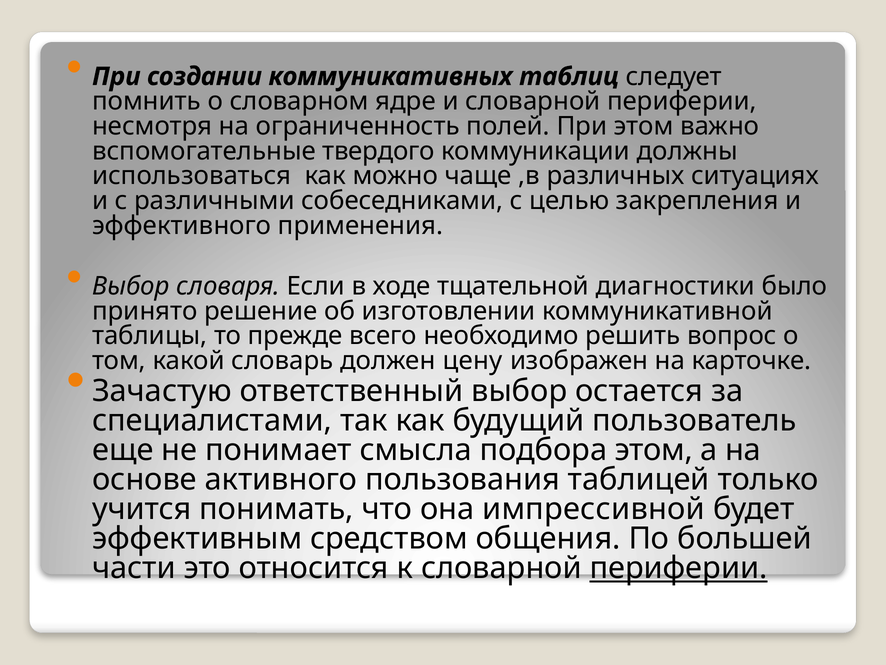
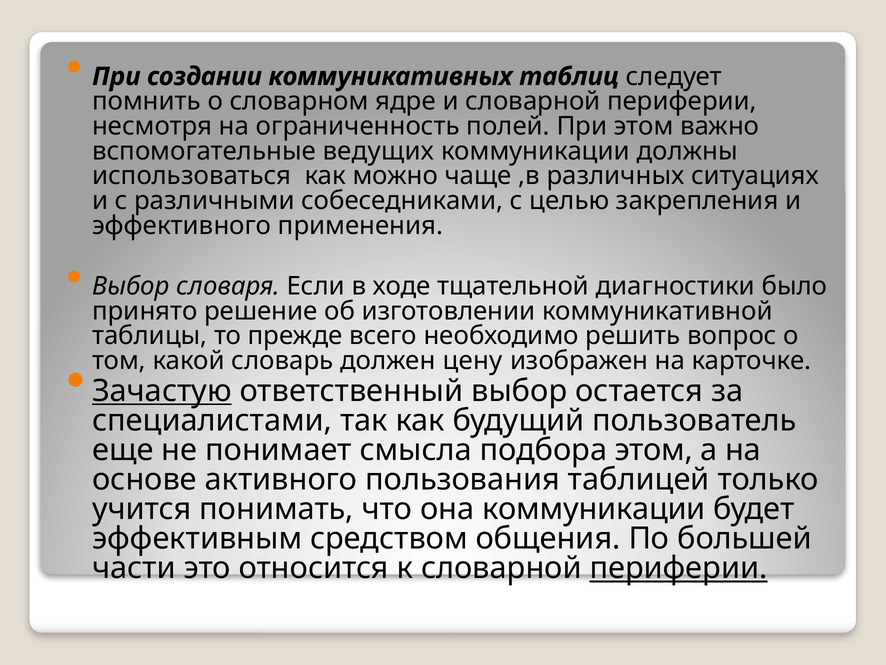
твердого: твердого -> ведущих
Зачастую underline: none -> present
она импрессивной: импрессивной -> коммуникации
